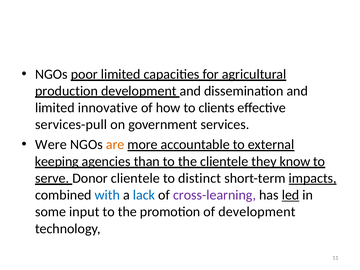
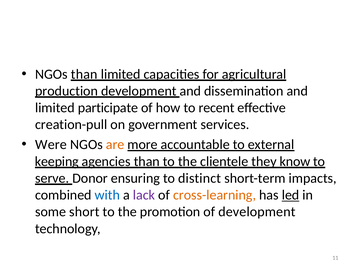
NGOs poor: poor -> than
innovative: innovative -> participate
clients: clients -> recent
services-pull: services-pull -> creation-pull
Donor clientele: clientele -> ensuring
impacts underline: present -> none
lack colour: blue -> purple
cross-learning colour: purple -> orange
input: input -> short
